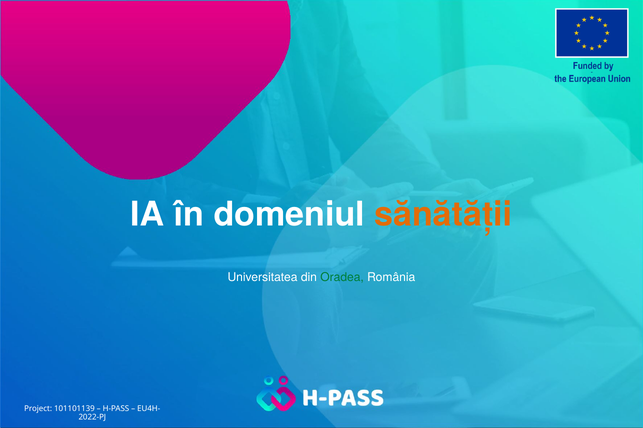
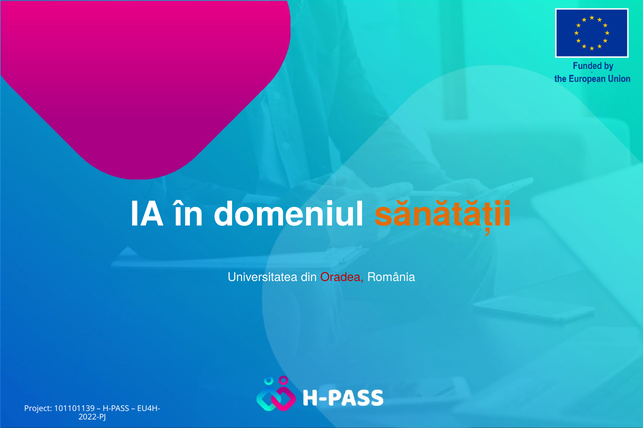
Oradea colour: green -> red
